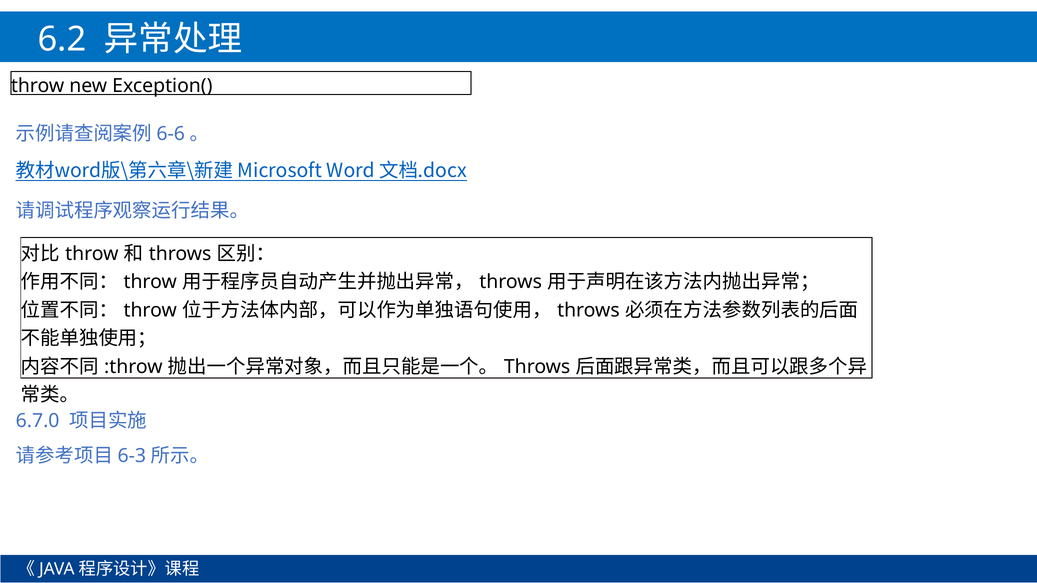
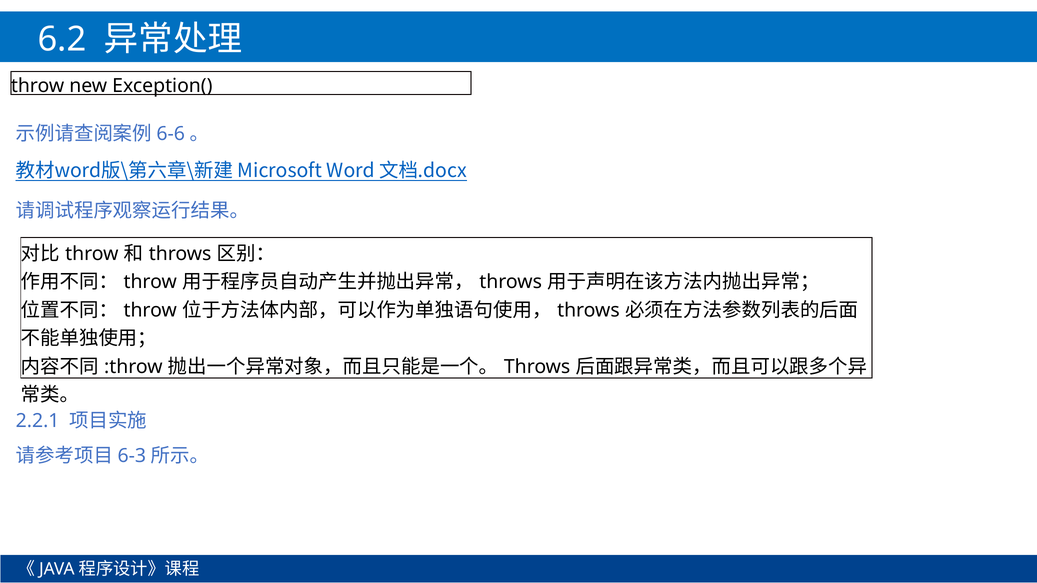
6.7.0: 6.7.0 -> 2.2.1
